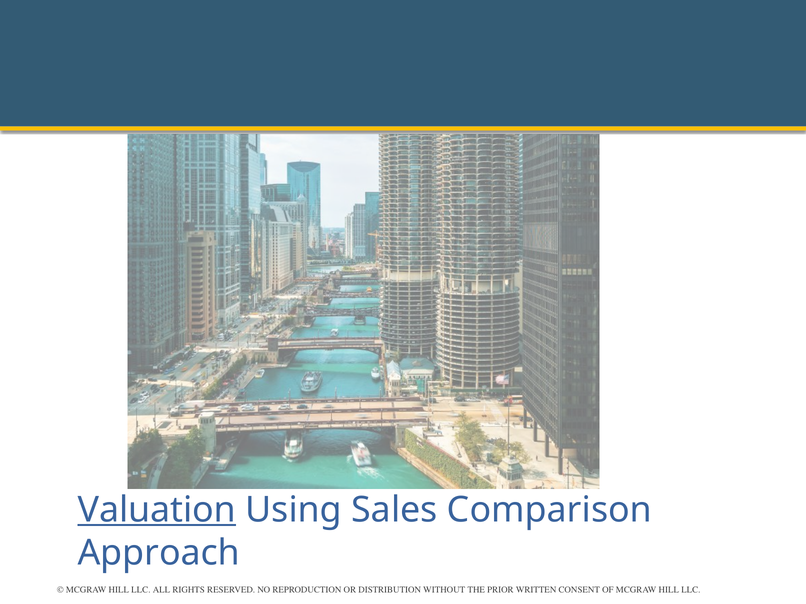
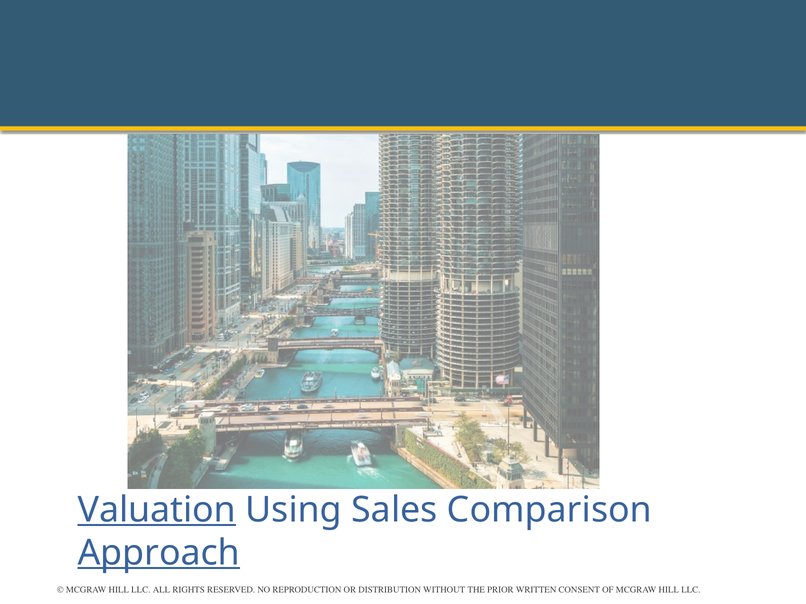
Approach underline: none -> present
